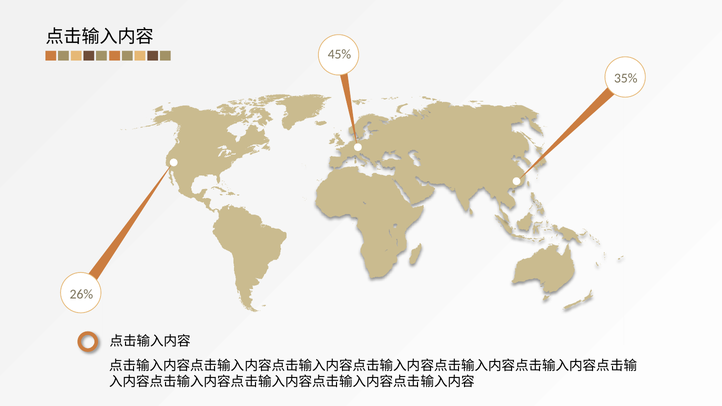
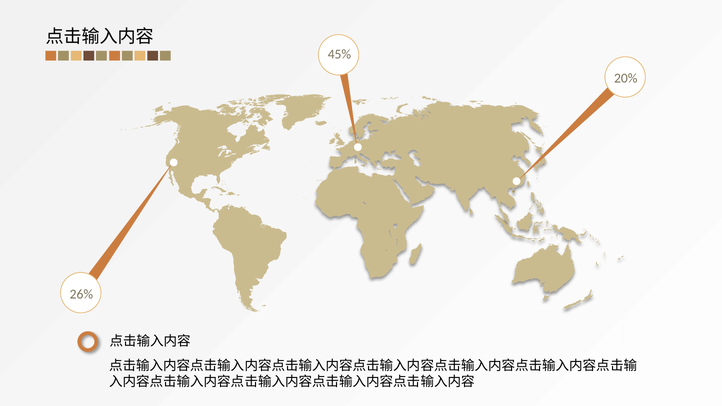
35%: 35% -> 20%
